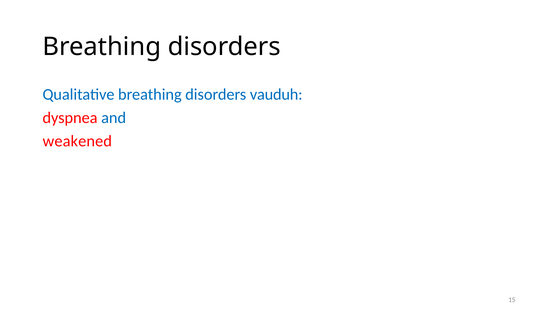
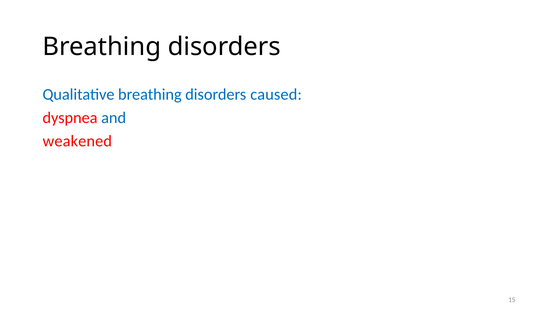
vauduh: vauduh -> caused
